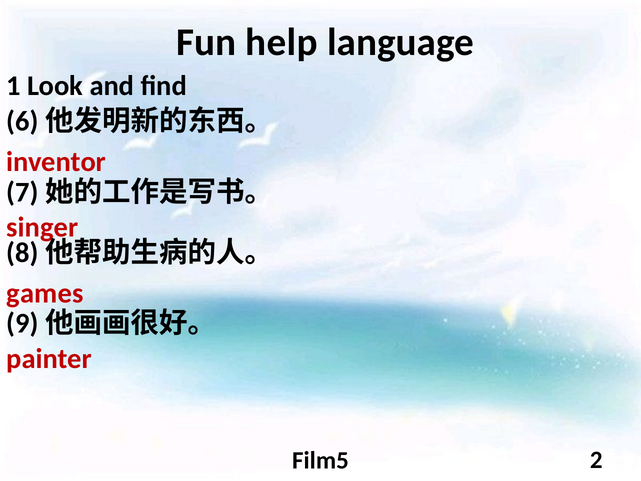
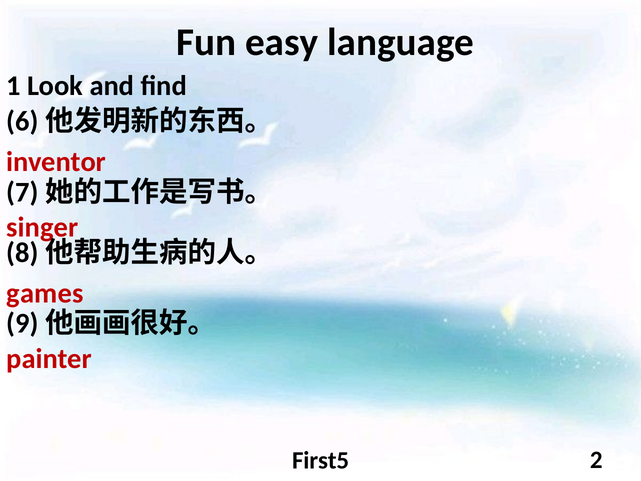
help: help -> easy
Film5: Film5 -> First5
